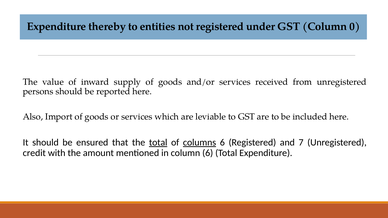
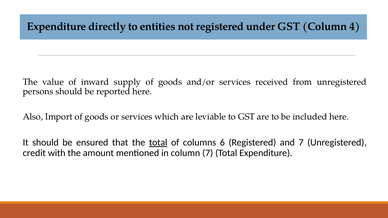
thereby: thereby -> directly
0: 0 -> 4
columns underline: present -> none
column 6: 6 -> 7
